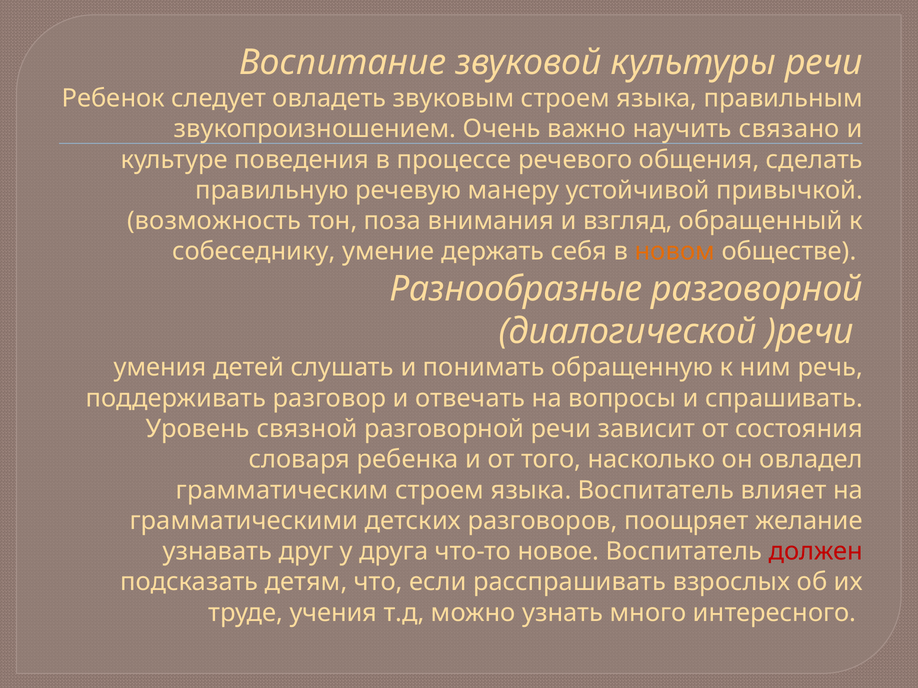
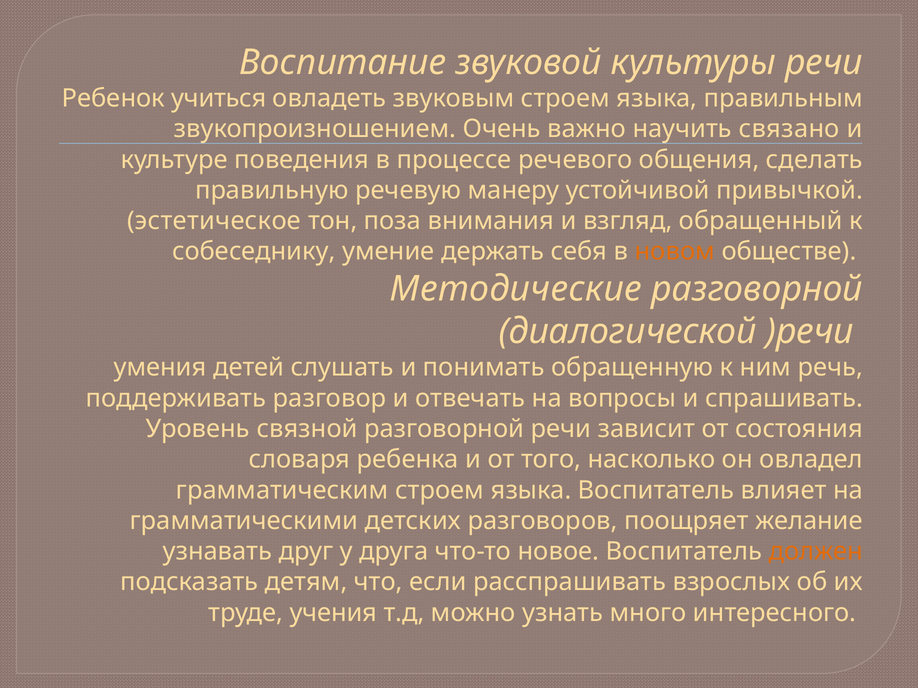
следует: следует -> учиться
возможность: возможность -> эстетическое
Разнообразные: Разнообразные -> Методические
должен colour: red -> orange
